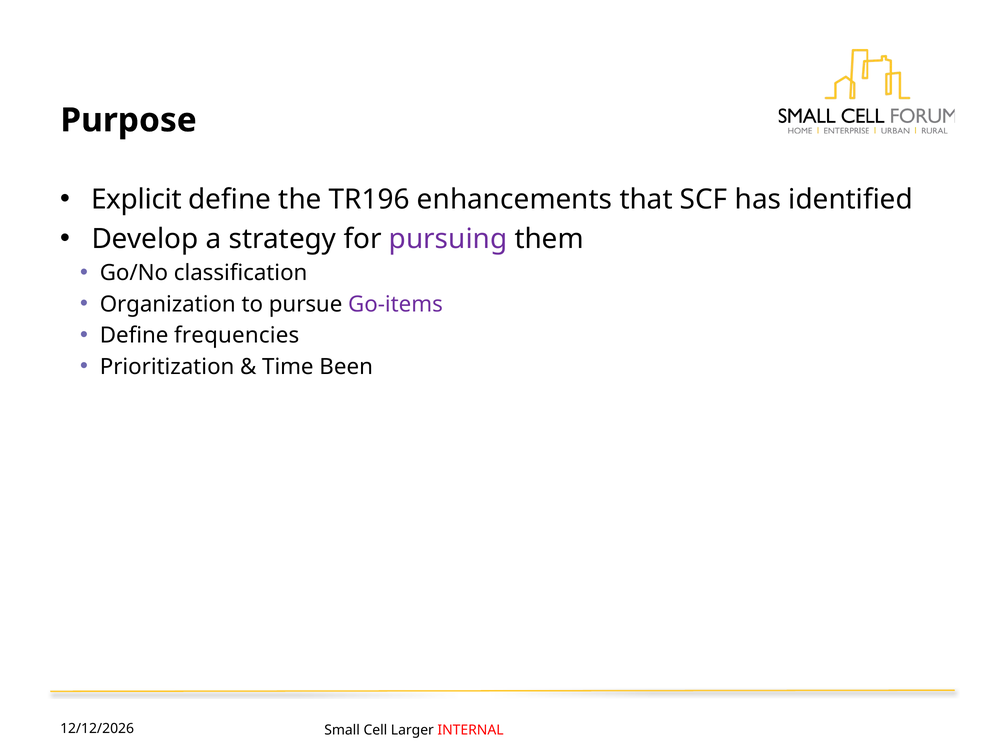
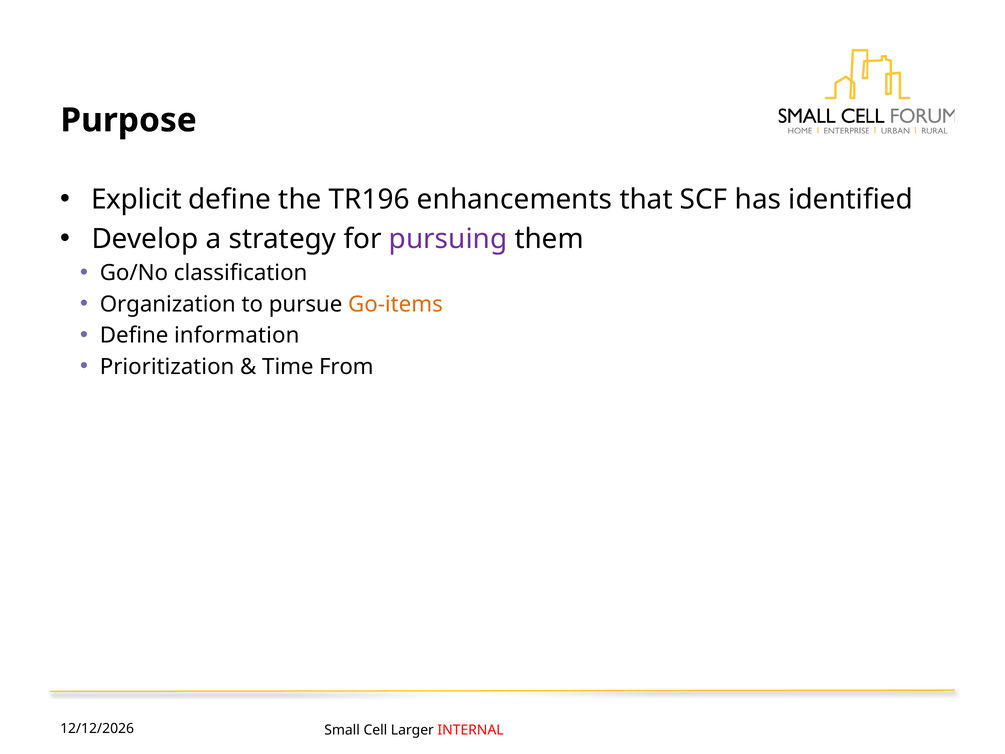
Go-items colour: purple -> orange
frequencies: frequencies -> information
Been: Been -> From
